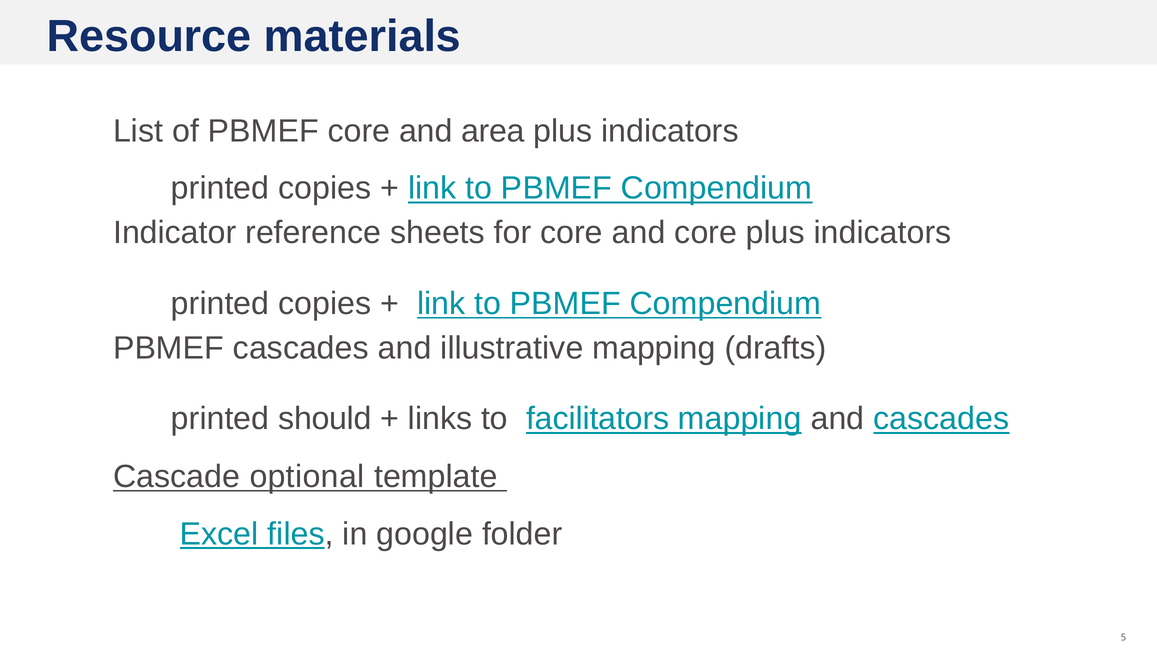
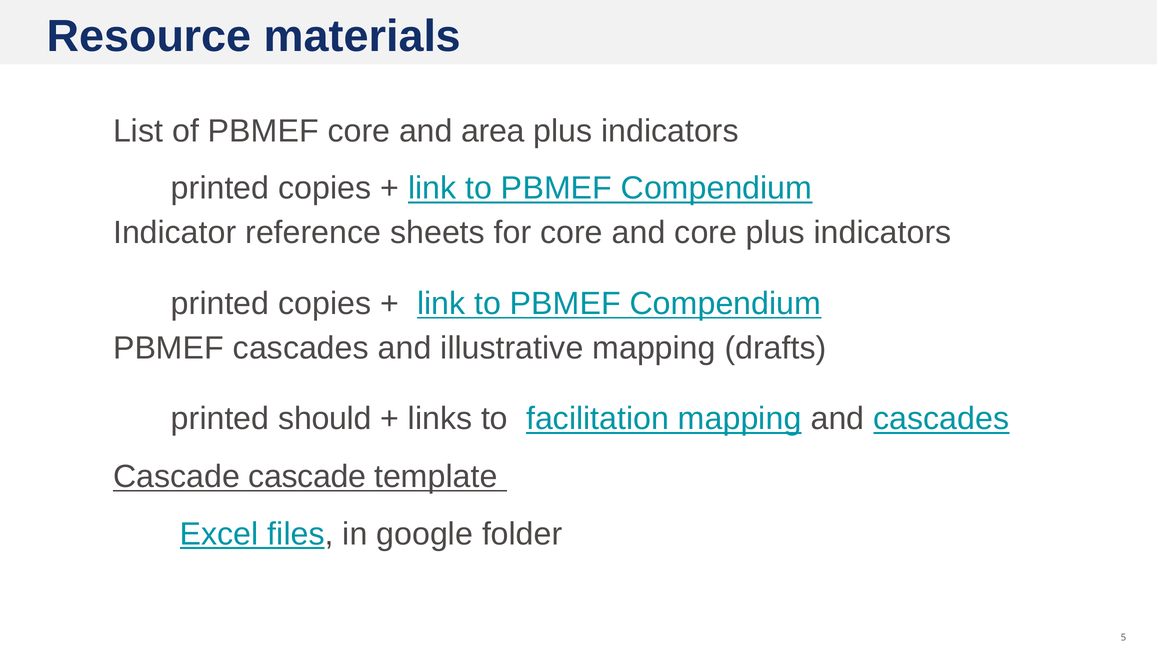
facilitators: facilitators -> facilitation
optional: optional -> cascade
